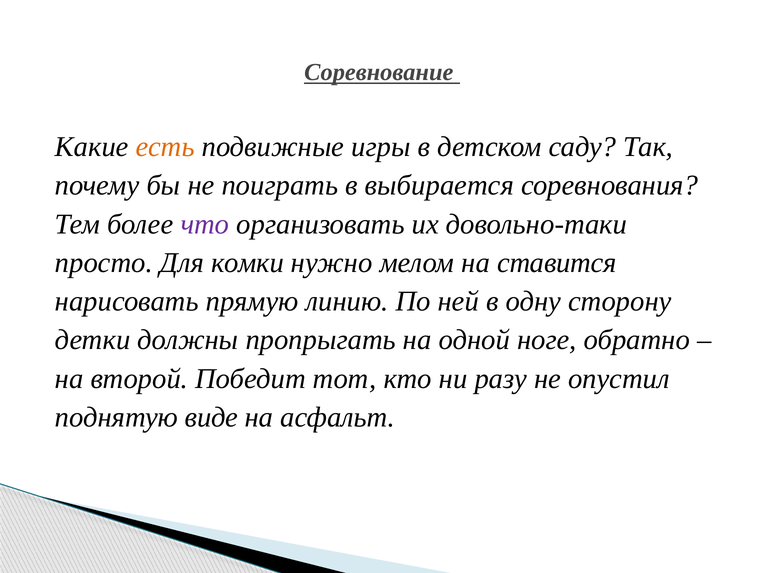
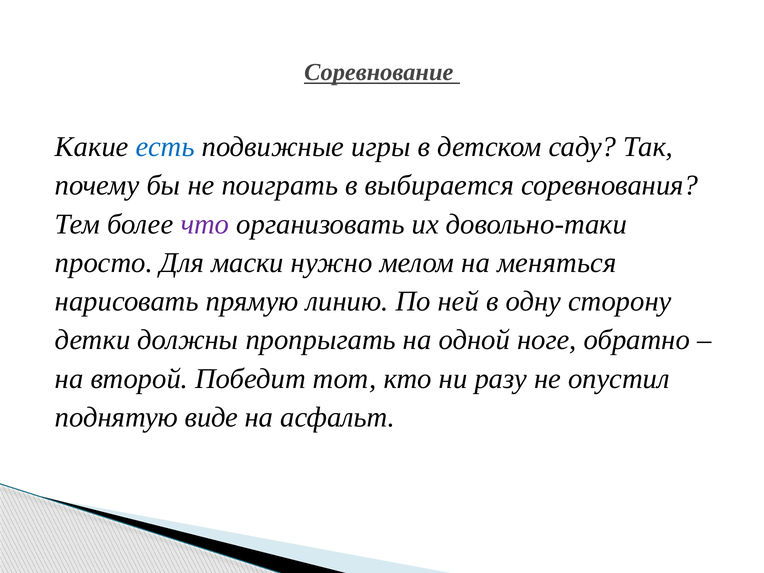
есть colour: orange -> blue
комки: комки -> маски
ставится: ставится -> меняться
